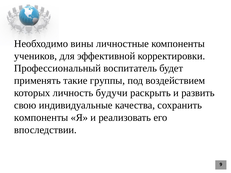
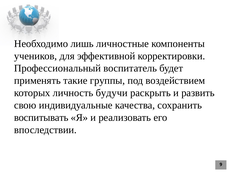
вины: вины -> лишь
компоненты at (41, 118): компоненты -> воспитывать
